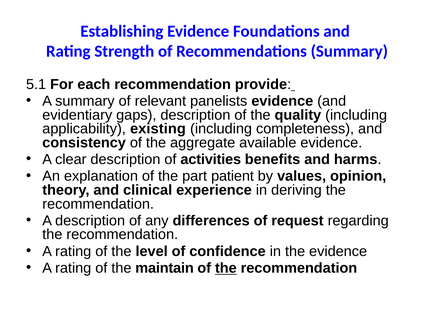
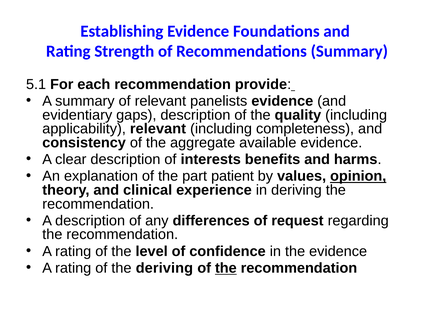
applicability existing: existing -> relevant
activities: activities -> interests
opinion underline: none -> present
the maintain: maintain -> deriving
